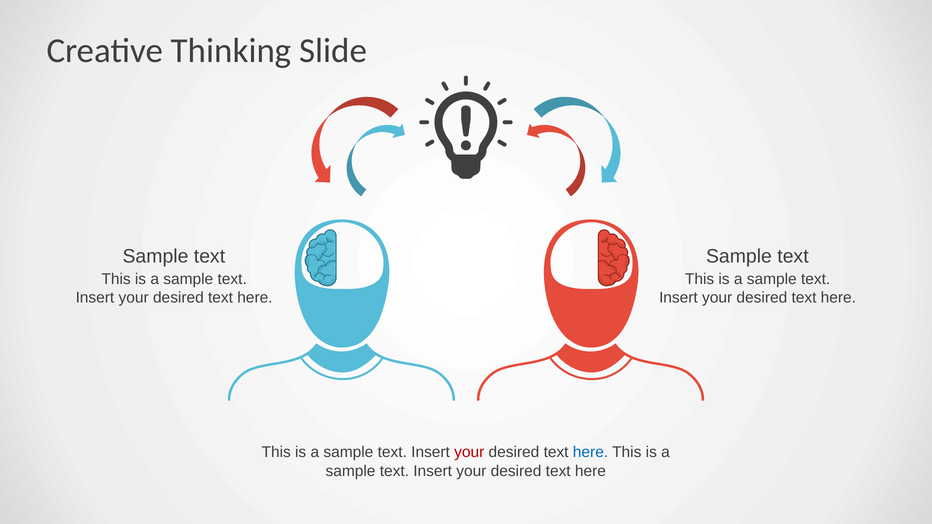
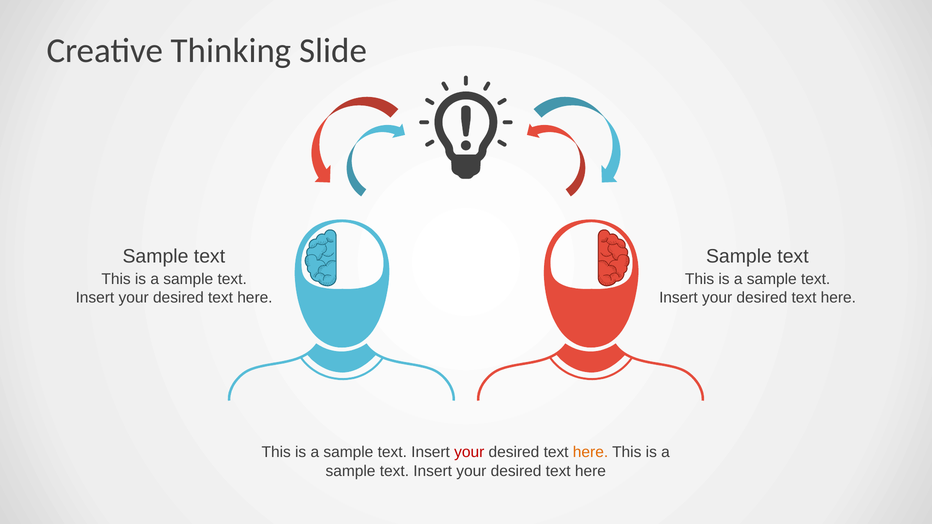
here at (591, 453) colour: blue -> orange
